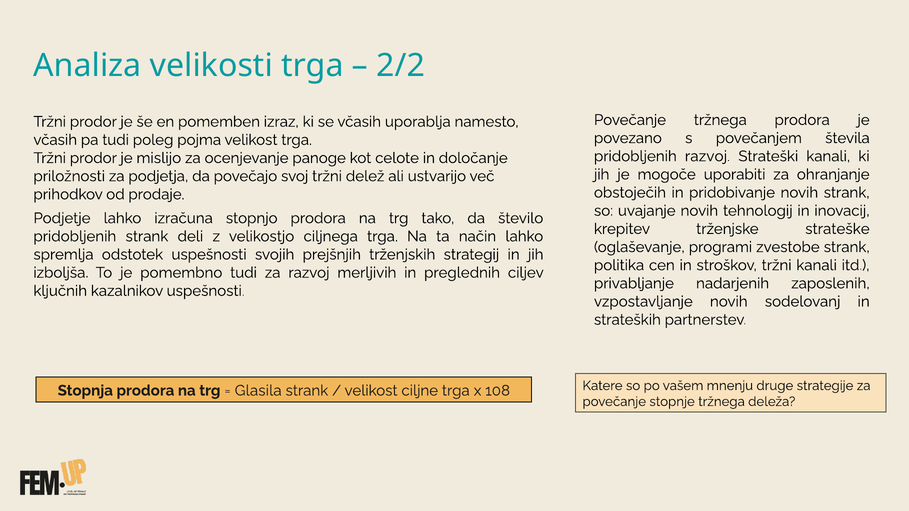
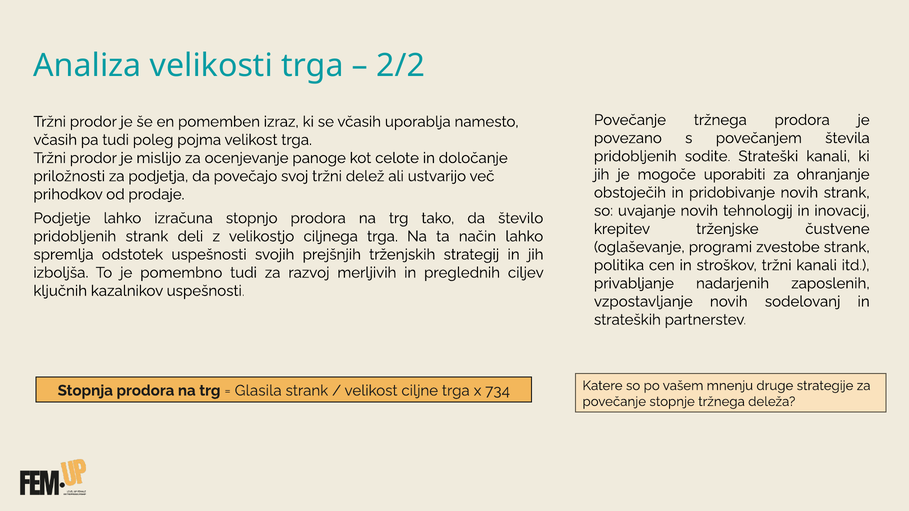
pridobljenih razvoj: razvoj -> sodite
strateške: strateške -> čustvene
108: 108 -> 734
